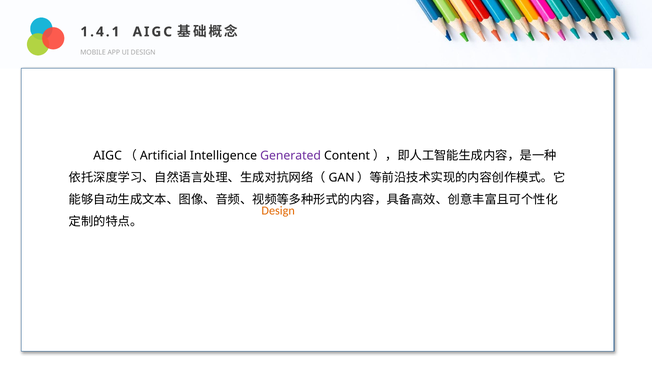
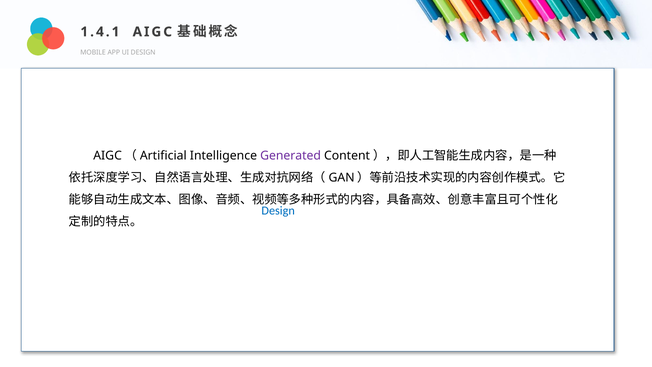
Design at (278, 210) colour: orange -> blue
